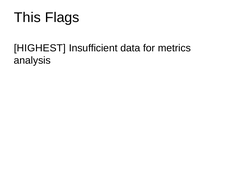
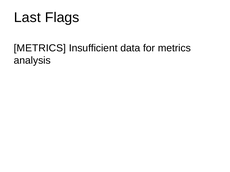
This: This -> Last
HIGHEST at (40, 48): HIGHEST -> METRICS
